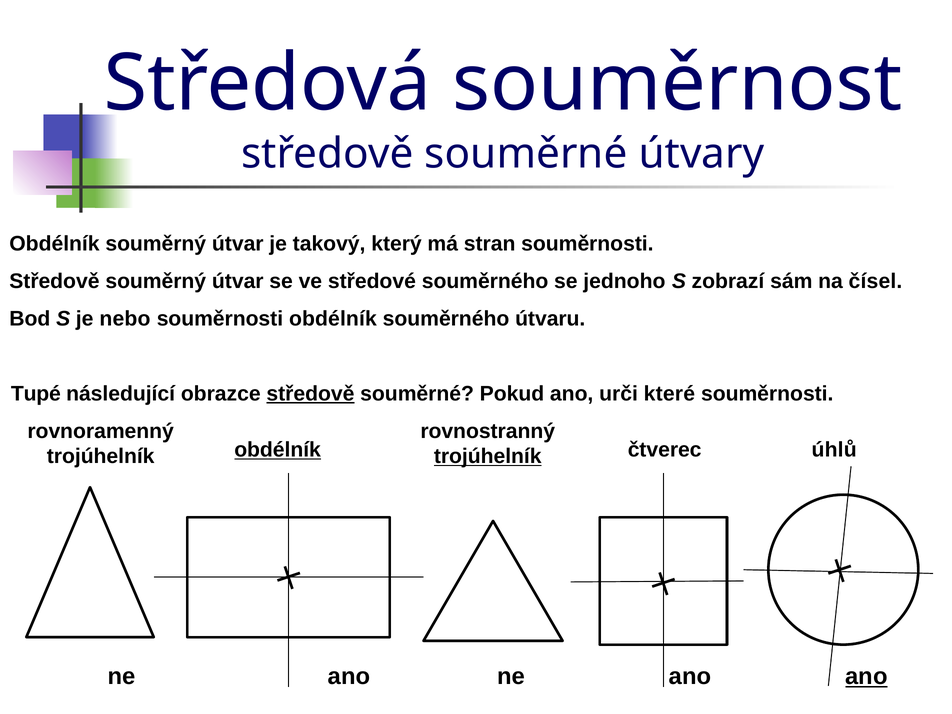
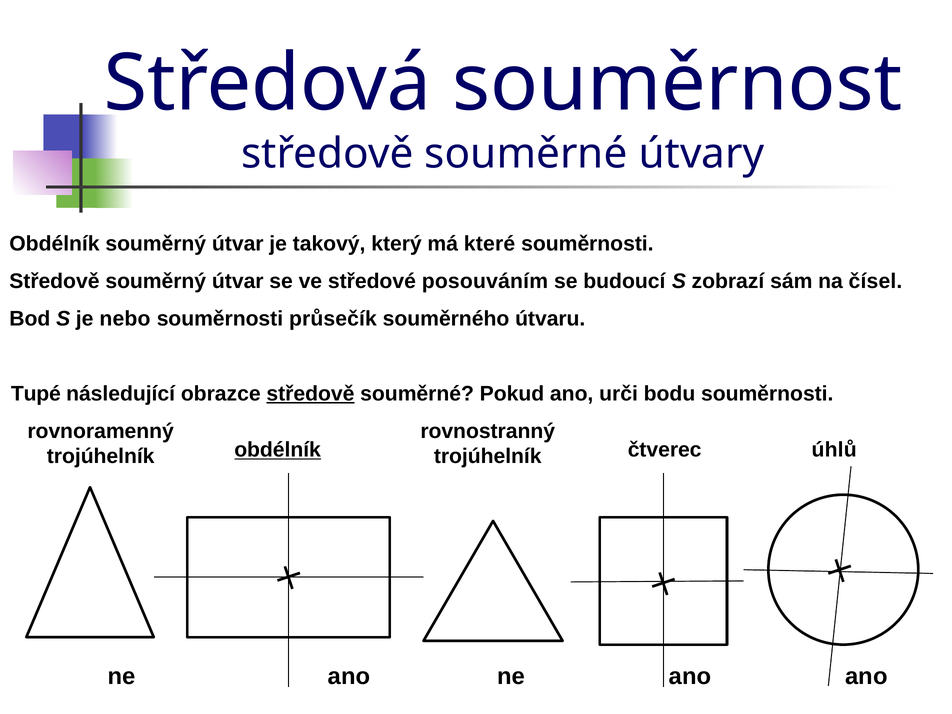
stran: stran -> které
středové souměrného: souměrného -> posouváním
jednoho: jednoho -> budoucí
souměrnosti obdélník: obdélník -> průsečík
které: které -> bodu
trojúhelník at (488, 456) underline: present -> none
ano at (866, 676) underline: present -> none
